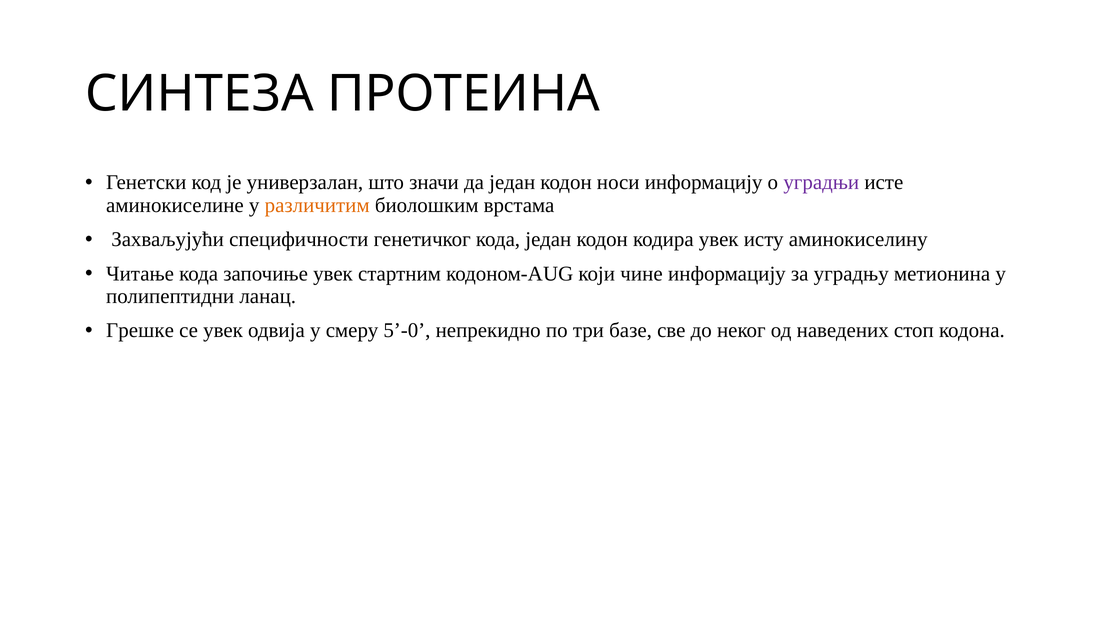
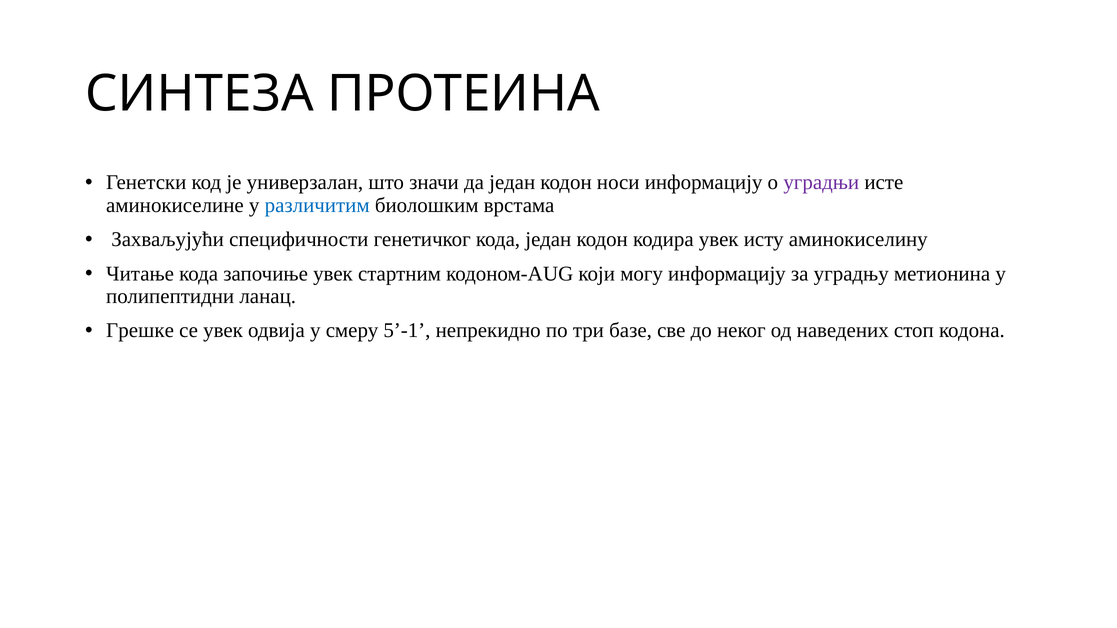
различитим colour: orange -> blue
чине: чине -> могу
5’-0: 5’-0 -> 5’-1
